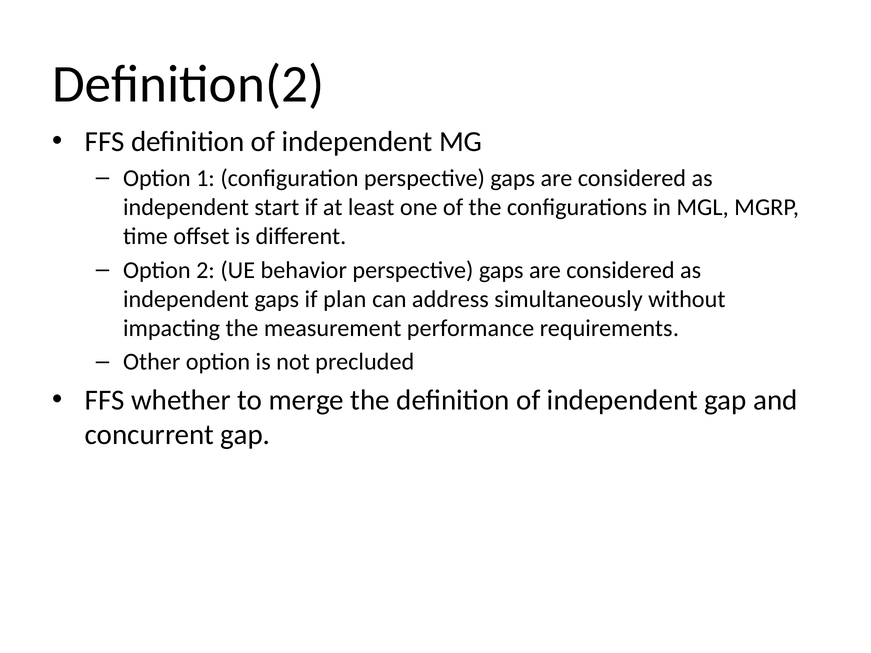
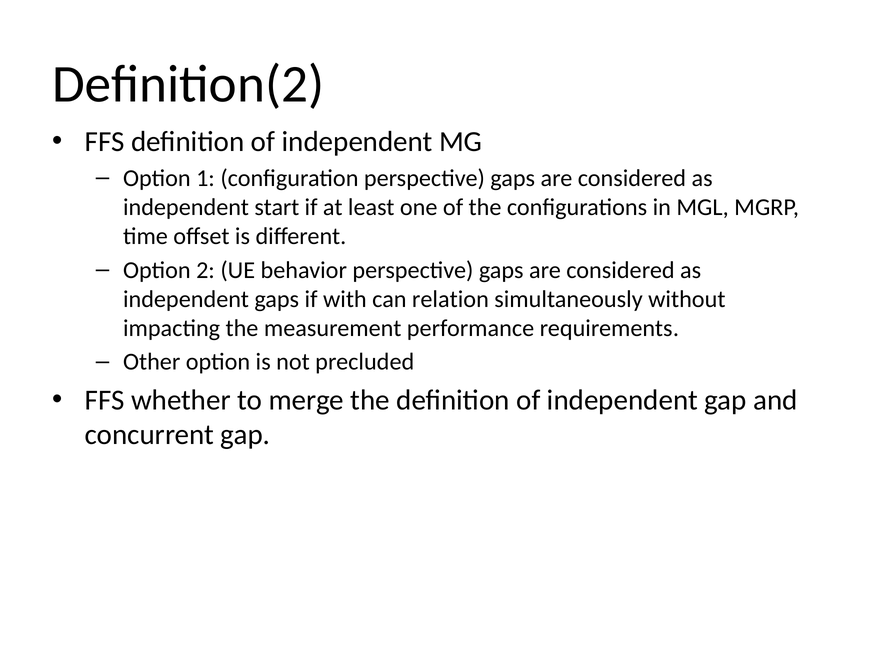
plan: plan -> with
address: address -> relation
